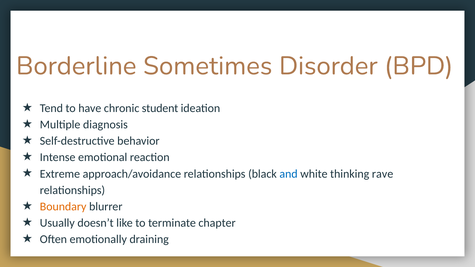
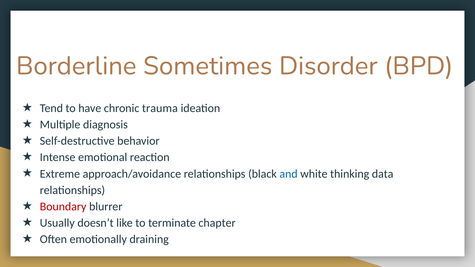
student: student -> trauma
rave: rave -> data
Boundary colour: orange -> red
